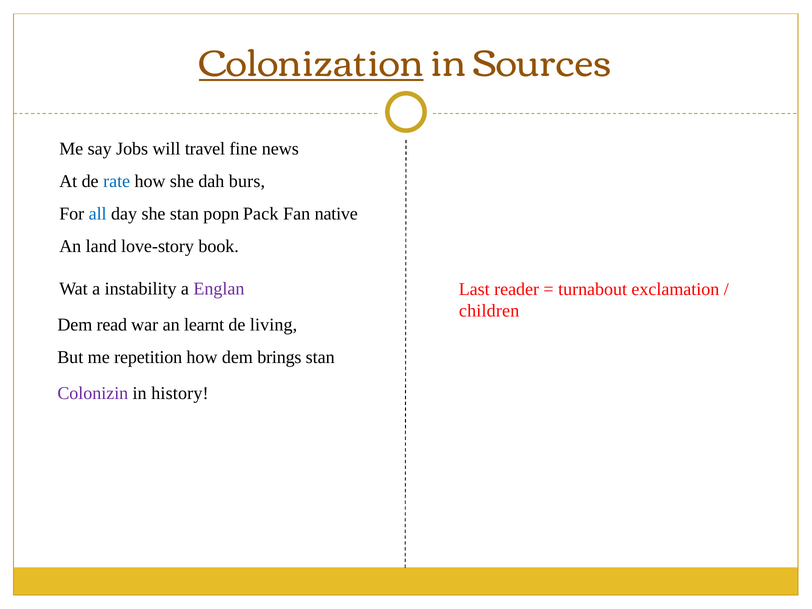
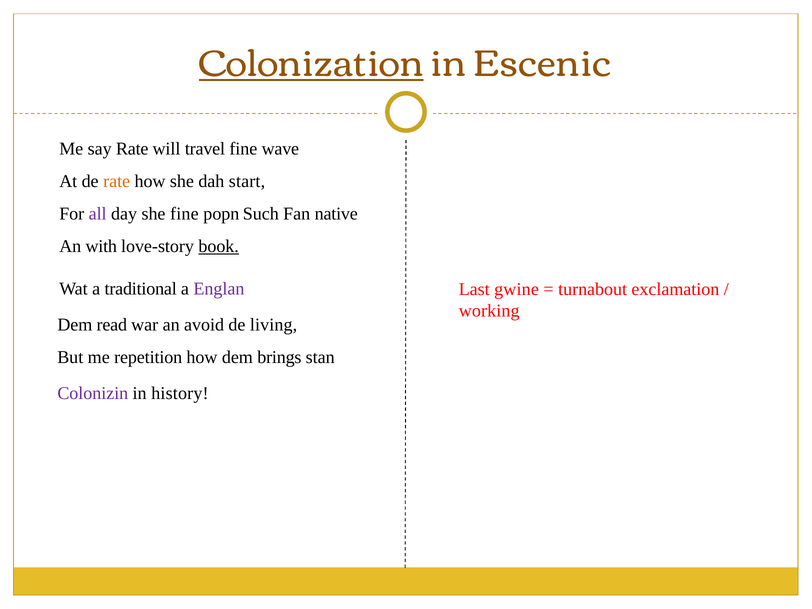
Sources: Sources -> Escenic
say Jobs: Jobs -> Rate
news: news -> wave
rate at (117, 181) colour: blue -> orange
burs: burs -> start
all colour: blue -> purple
she stan: stan -> fine
Pack: Pack -> Such
land: land -> with
book underline: none -> present
instability: instability -> traditional
reader: reader -> gwine
children: children -> working
learnt: learnt -> avoid
